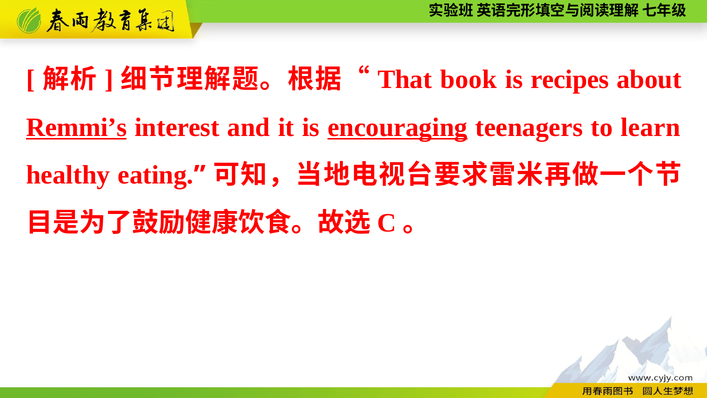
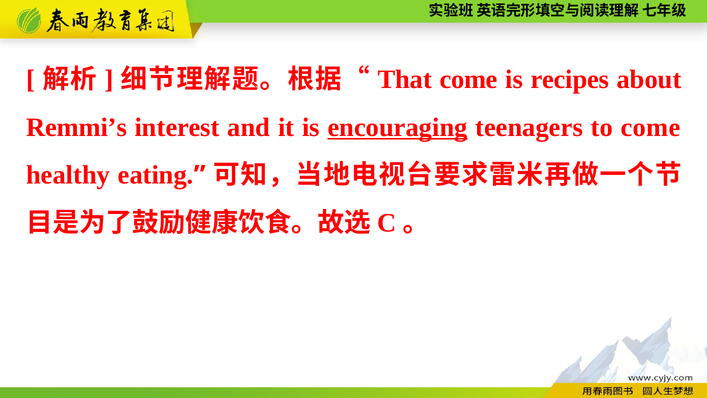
book at (468, 80): book -> come
Remmi’s underline: present -> none
to learn: learn -> come
